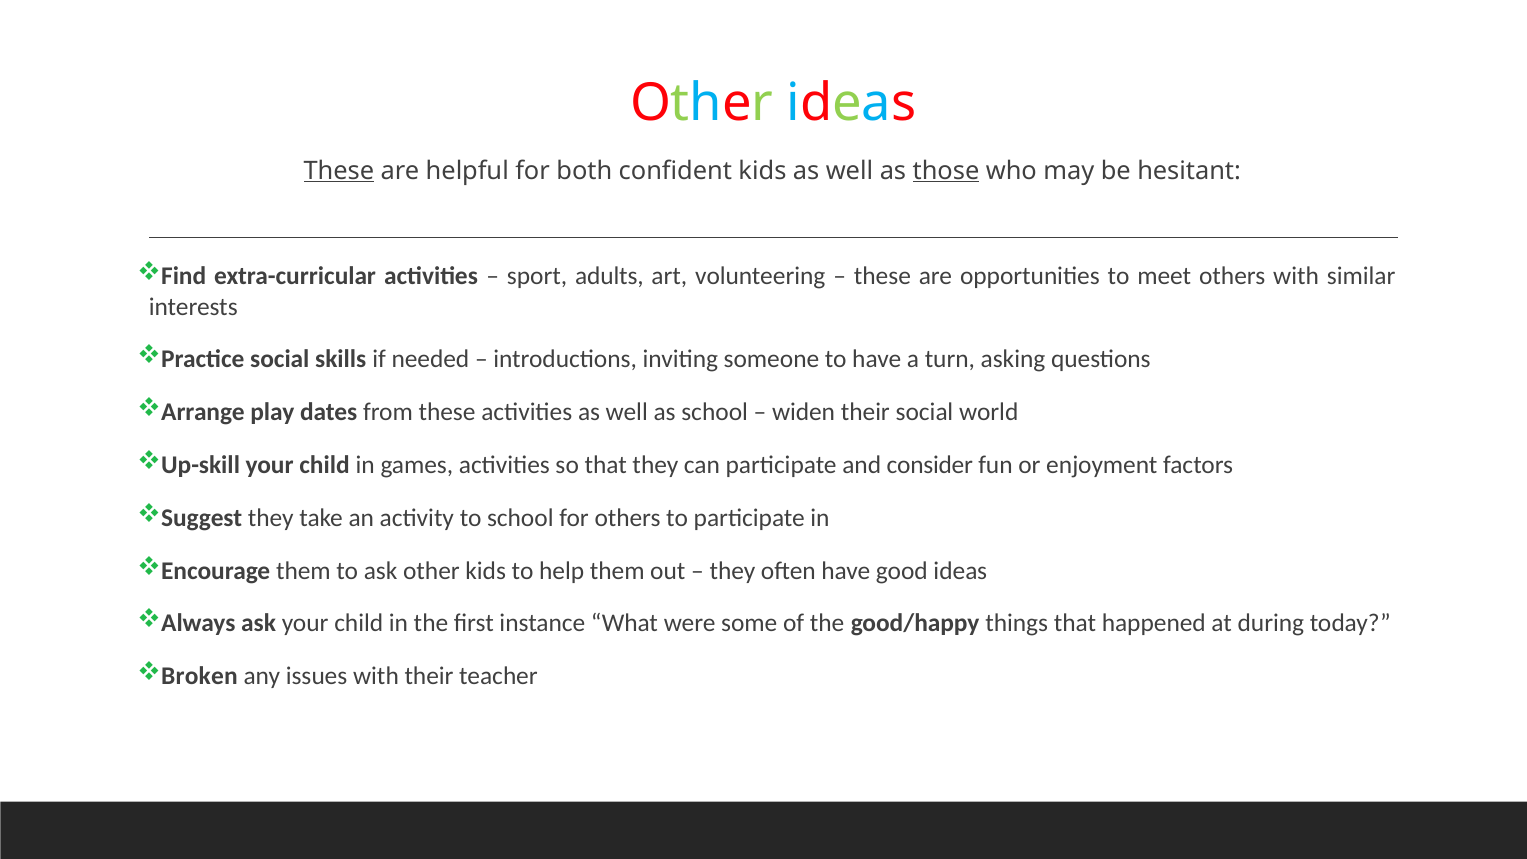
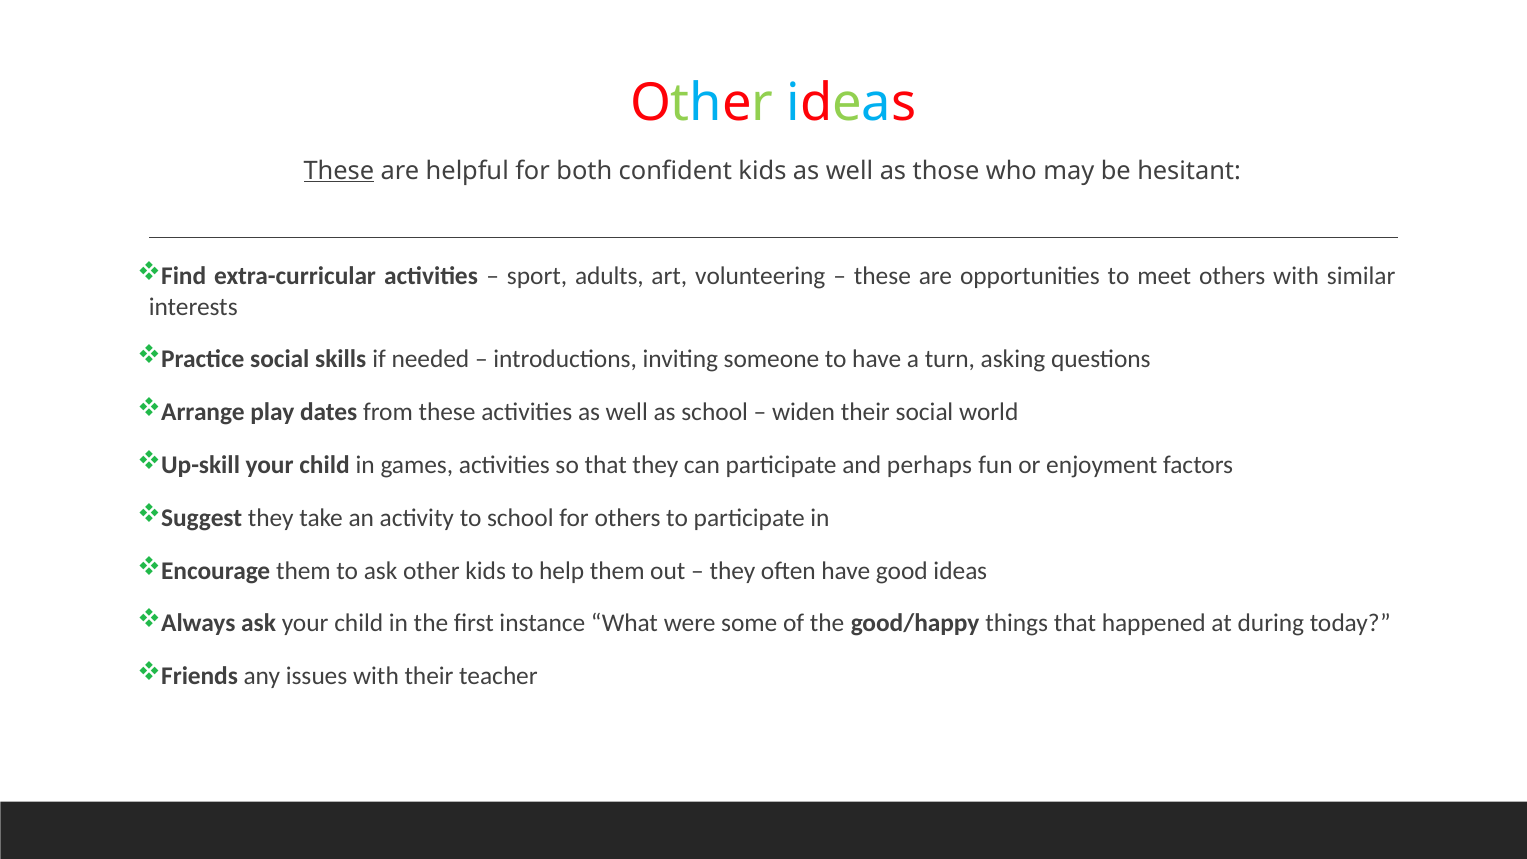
those underline: present -> none
consider: consider -> perhaps
Broken: Broken -> Friends
